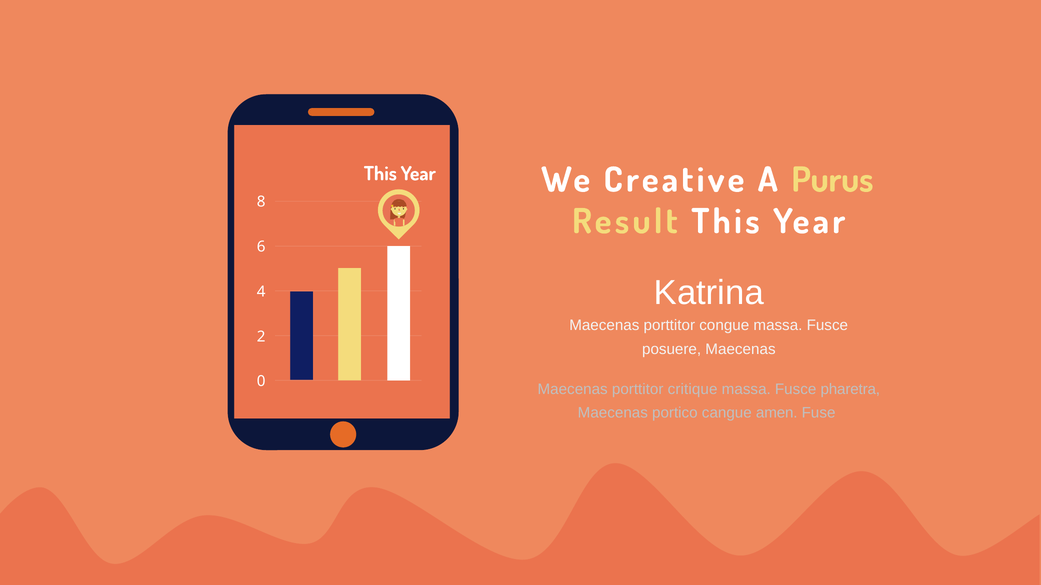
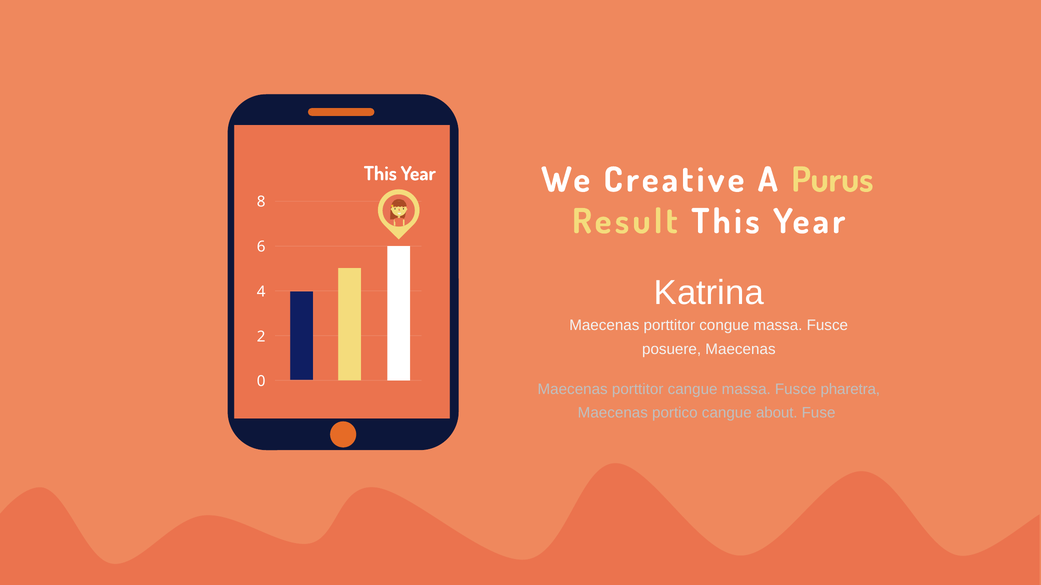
porttitor critique: critique -> cangue
amen: amen -> about
